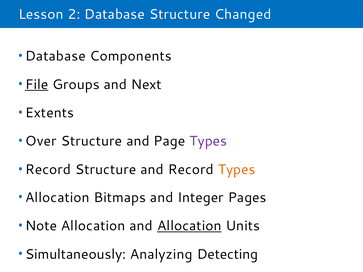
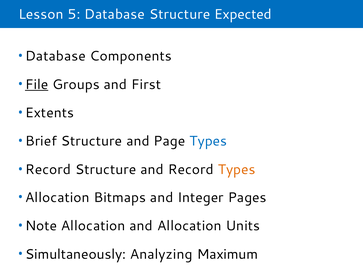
2: 2 -> 5
Changed: Changed -> Expected
Next: Next -> First
Over: Over -> Brief
Types at (208, 141) colour: purple -> blue
Allocation at (189, 226) underline: present -> none
Detecting: Detecting -> Maximum
